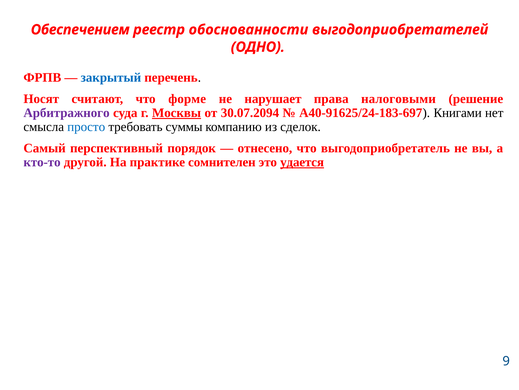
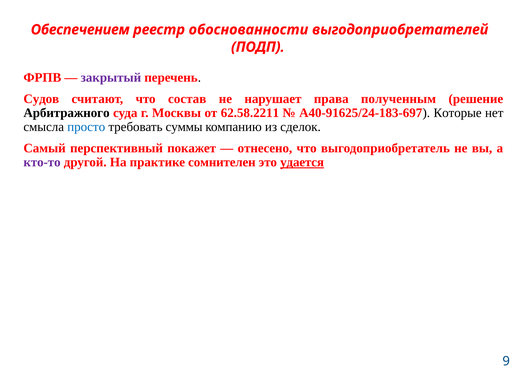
ОДНО: ОДНО -> ПОДП
закрытый colour: blue -> purple
Носят: Носят -> Судов
форме: форме -> состав
налоговыми: налоговыми -> полученным
Арбитражного colour: purple -> black
Москвы underline: present -> none
30.07.2094: 30.07.2094 -> 62.58.2211
Книгами: Книгами -> Которые
порядок: порядок -> покажет
